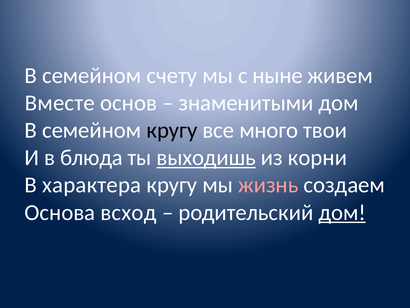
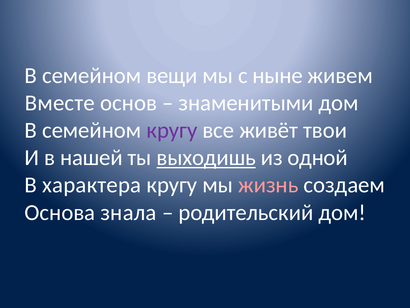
счету: счету -> вещи
кругу at (172, 130) colour: black -> purple
много: много -> живёт
блюда: блюда -> нашей
корни: корни -> одной
всход: всход -> знала
дом at (342, 212) underline: present -> none
